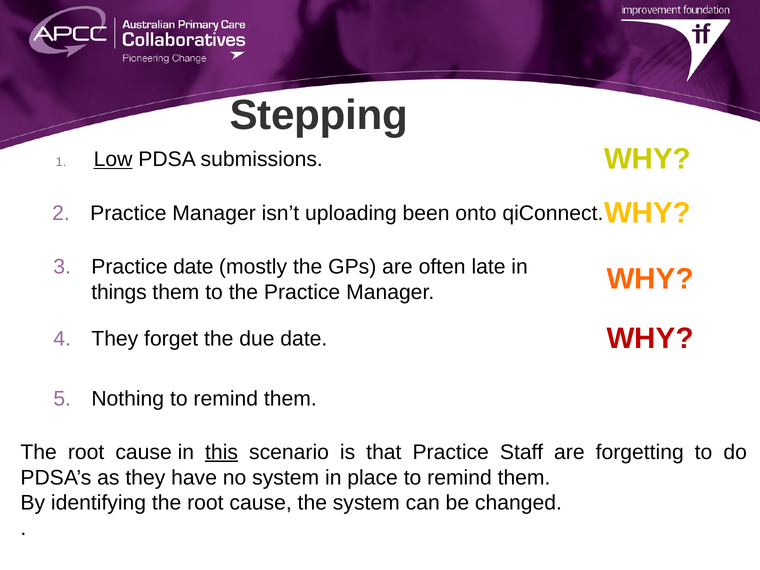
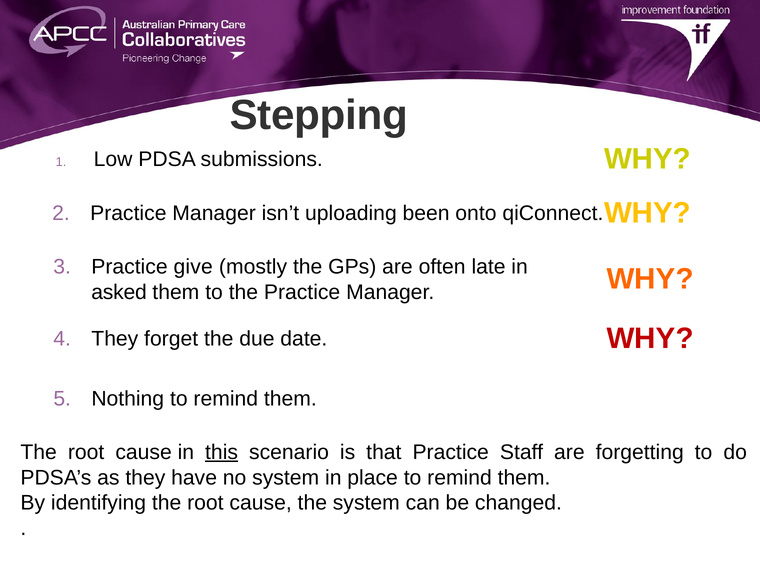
Low underline: present -> none
Practice date: date -> give
things: things -> asked
